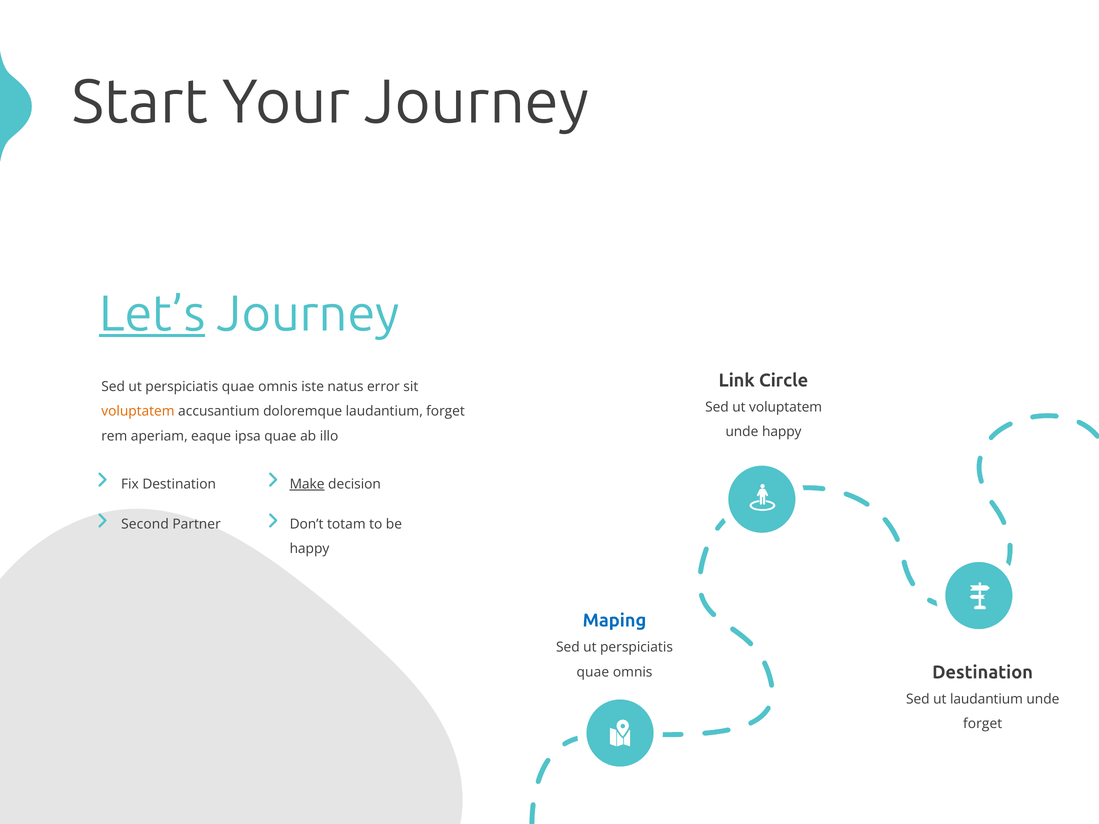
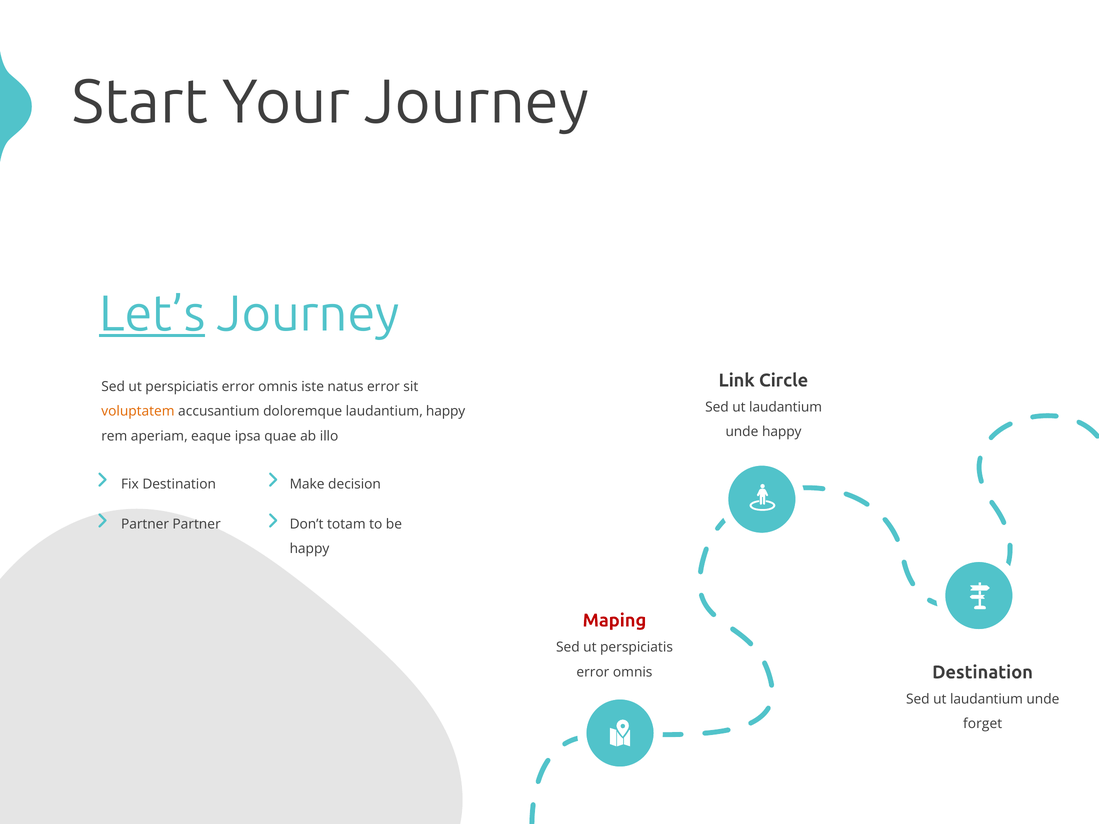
quae at (238, 387): quae -> error
voluptatem at (786, 407): voluptatem -> laudantium
laudantium forget: forget -> happy
Make underline: present -> none
Second at (145, 524): Second -> Partner
Maping colour: blue -> red
quae at (593, 672): quae -> error
